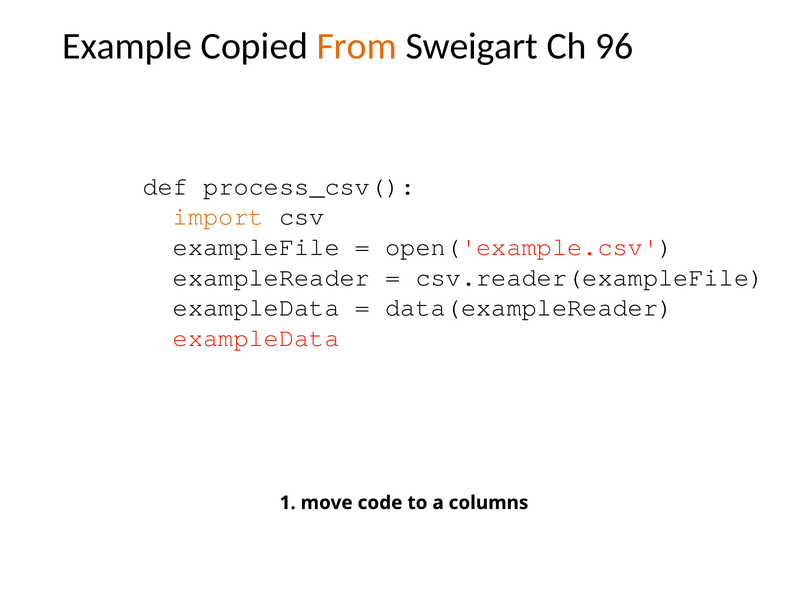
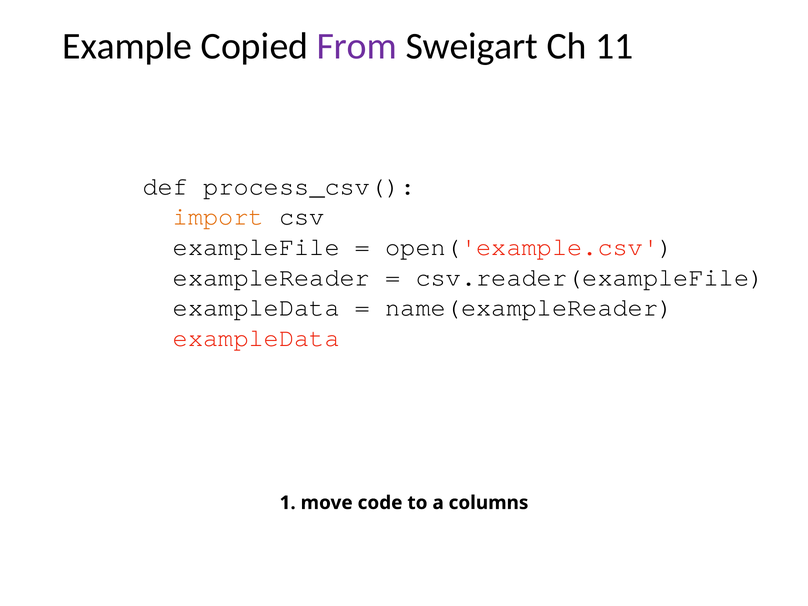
From colour: orange -> purple
96: 96 -> 11
data(exampleReader: data(exampleReader -> name(exampleReader
